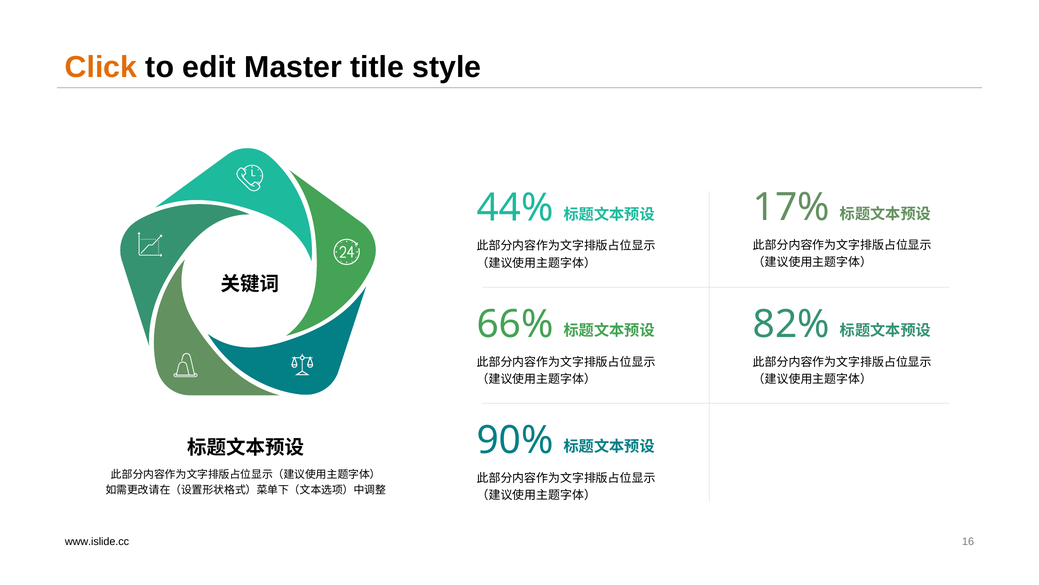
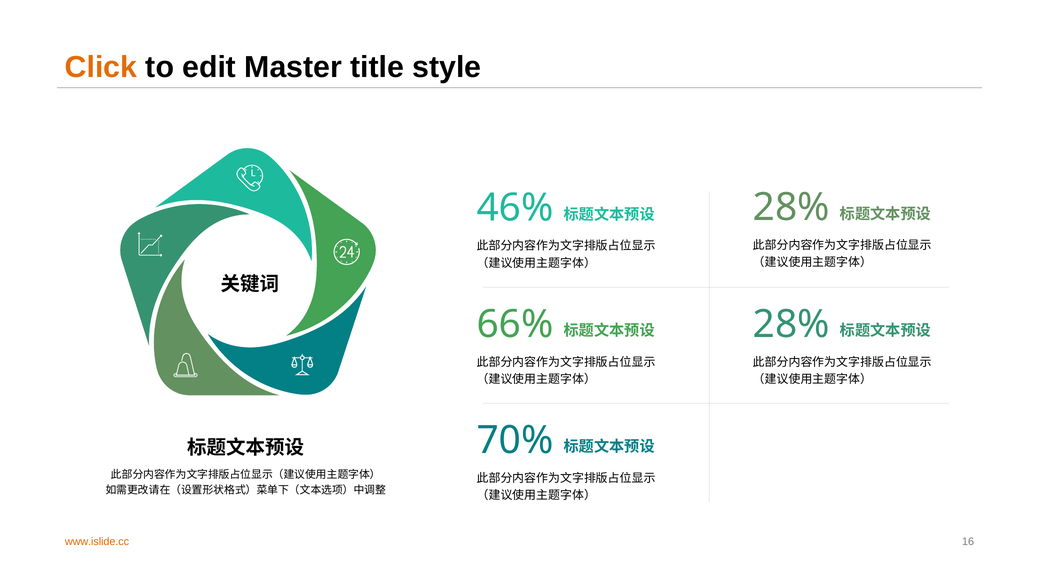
17% at (791, 207): 17% -> 28%
44%: 44% -> 46%
82% at (791, 324): 82% -> 28%
90%: 90% -> 70%
www.islide.cc colour: black -> orange
